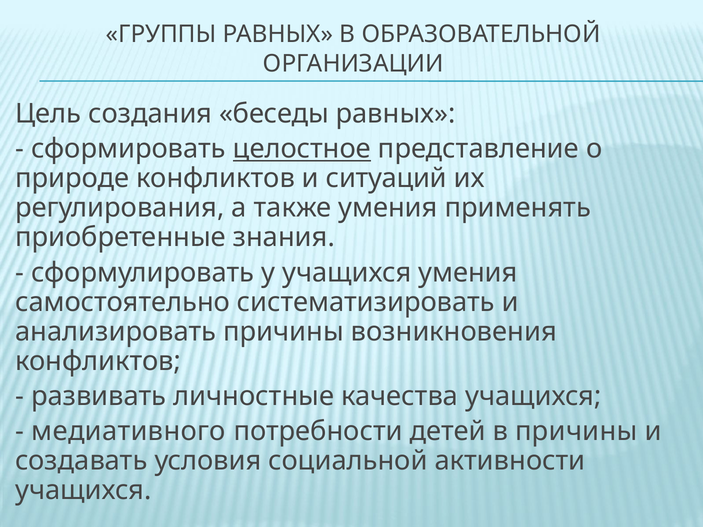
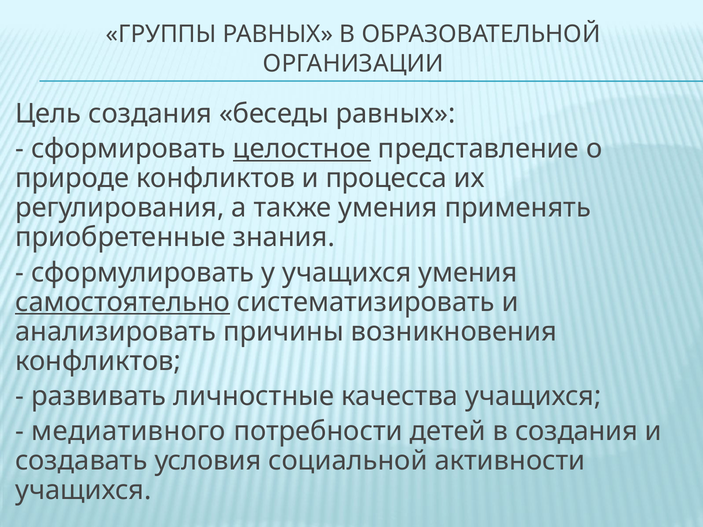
ситуаций: ситуаций -> процесса
самостоятельно underline: none -> present
в причины: причины -> создания
